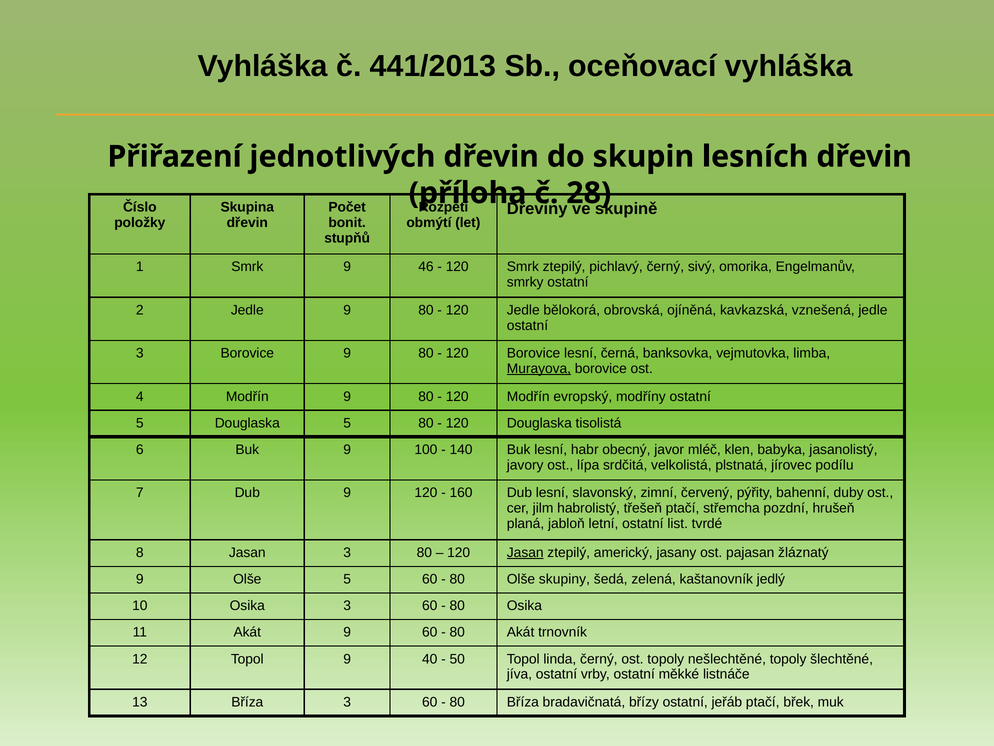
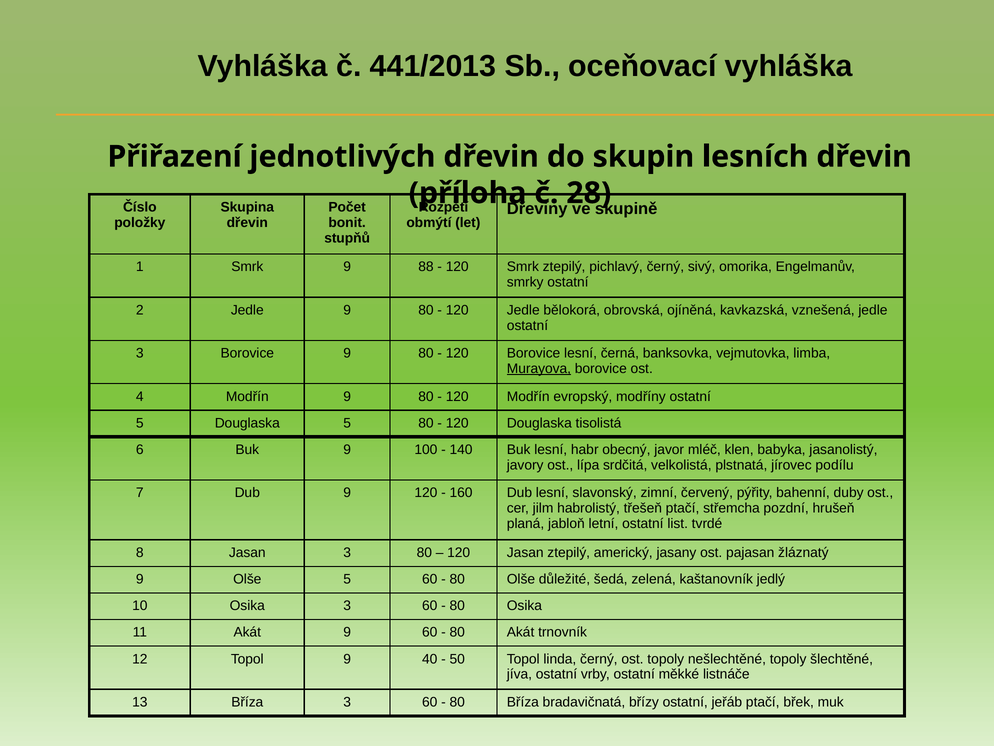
46: 46 -> 88
Jasan at (525, 552) underline: present -> none
skupiny: skupiny -> důležité
